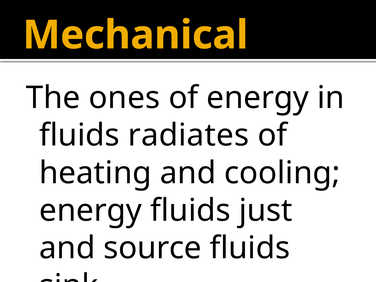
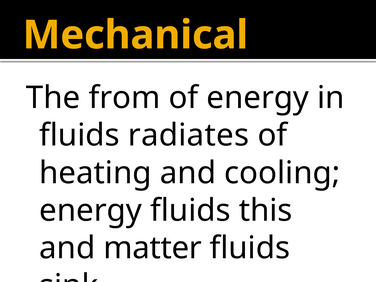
ones: ones -> from
just: just -> this
source: source -> matter
